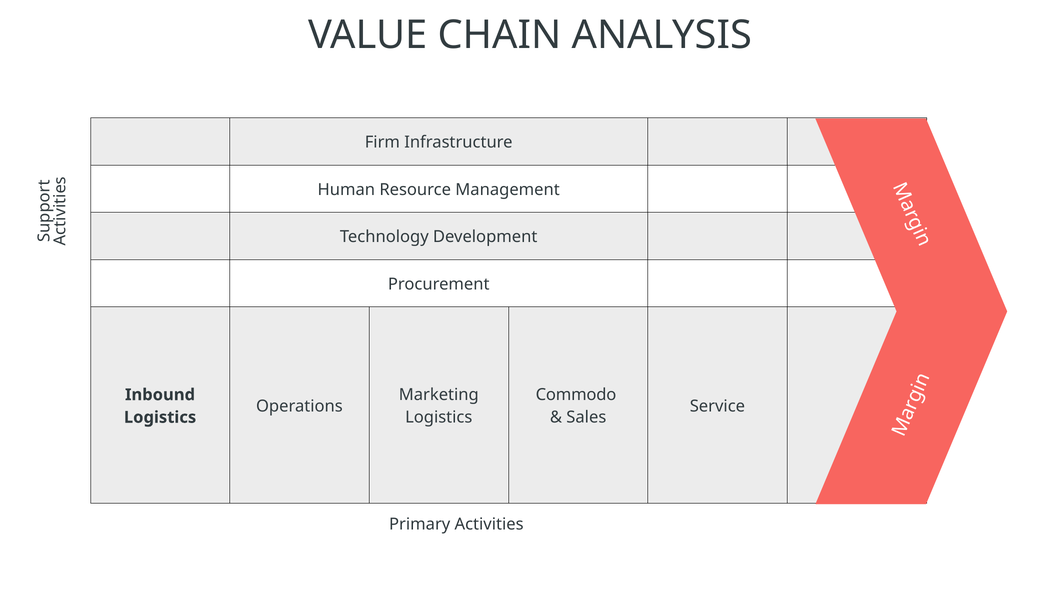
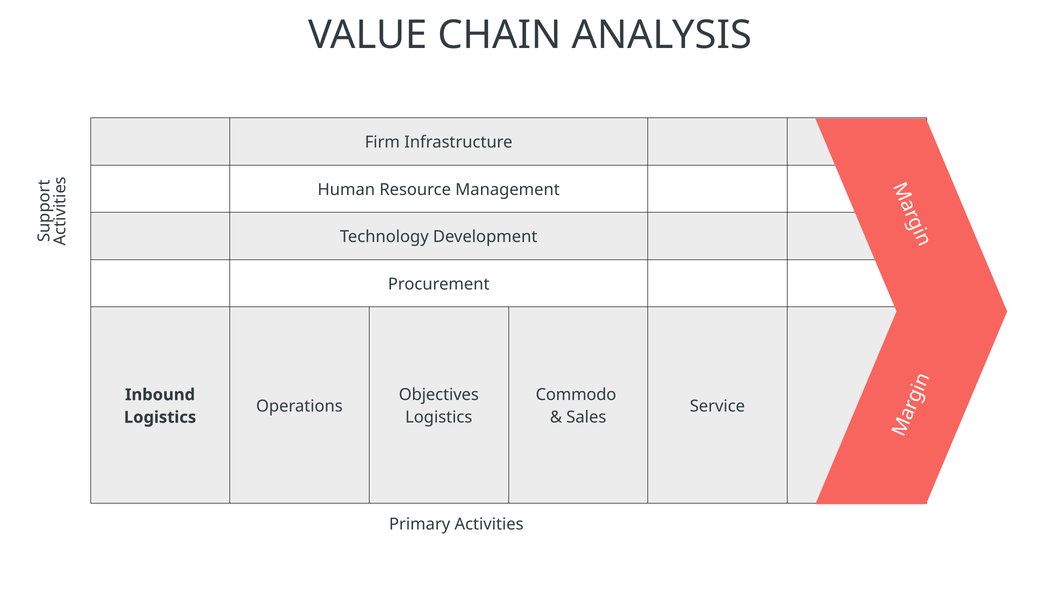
Marketing: Marketing -> Objectives
